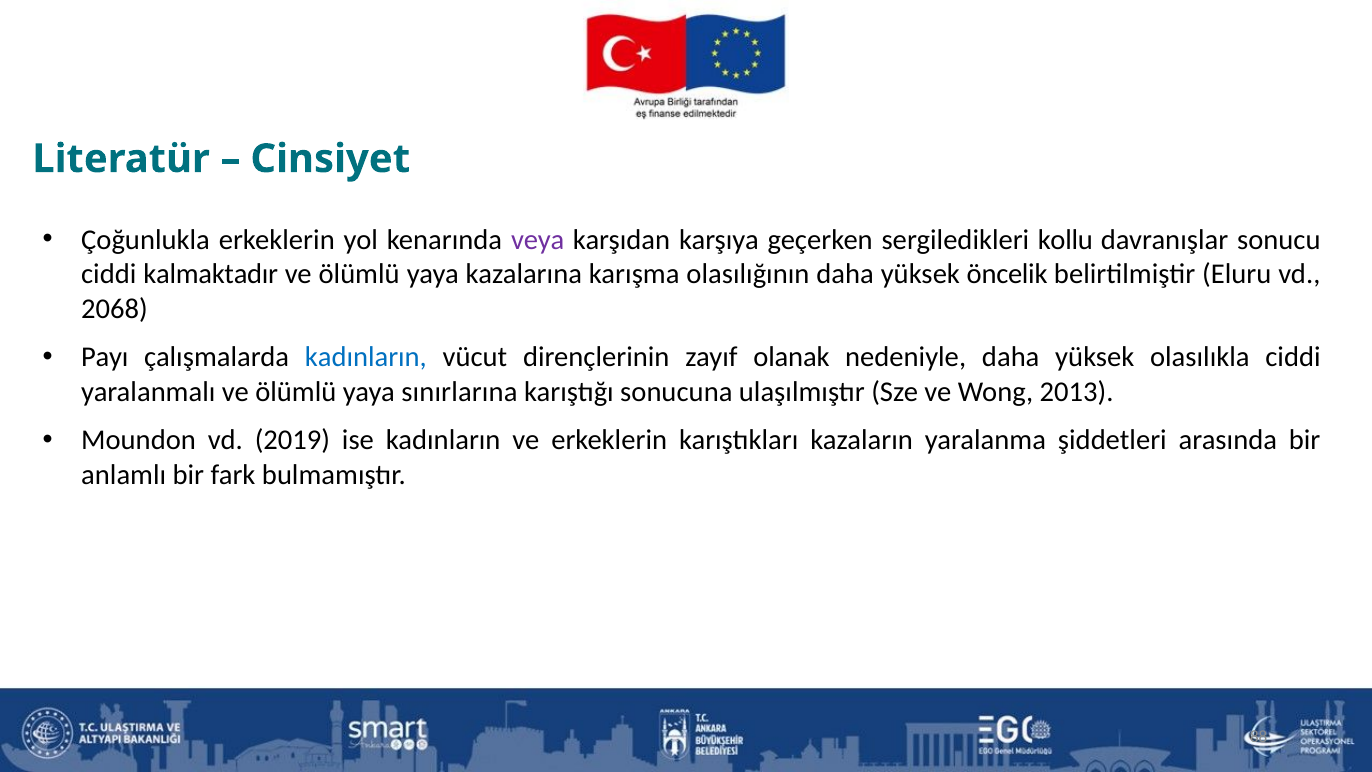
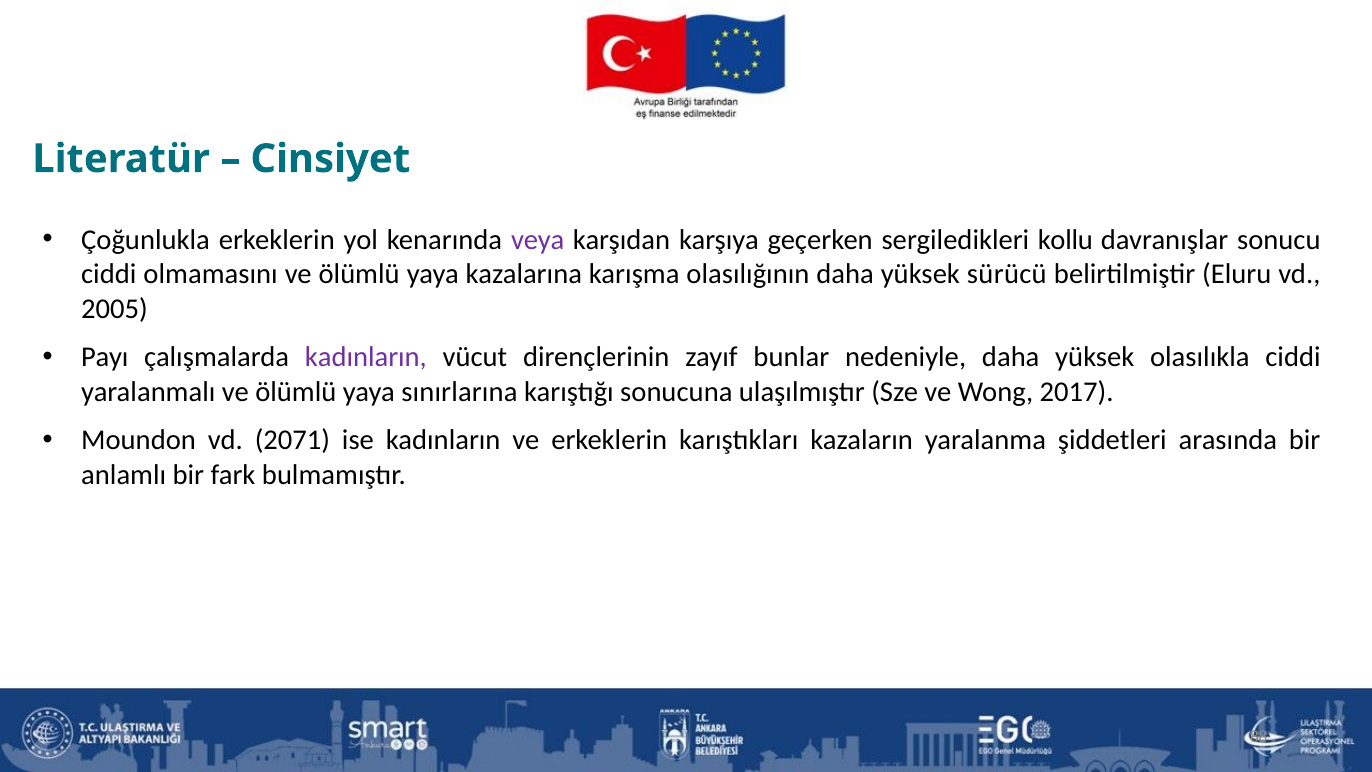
kalmaktadır: kalmaktadır -> olmamasını
öncelik: öncelik -> sürücü
2068: 2068 -> 2005
kadınların at (366, 357) colour: blue -> purple
olanak: olanak -> bunlar
2013: 2013 -> 2017
2019: 2019 -> 2071
